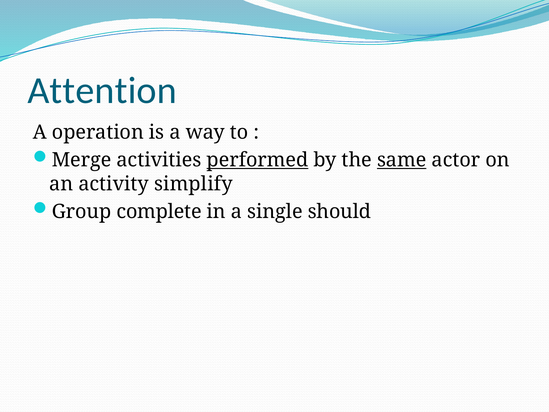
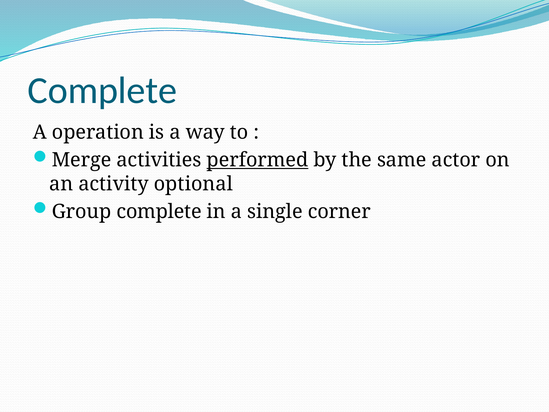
Attention at (102, 91): Attention -> Complete
same underline: present -> none
simplify: simplify -> optional
should: should -> corner
